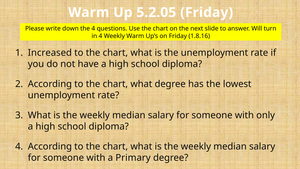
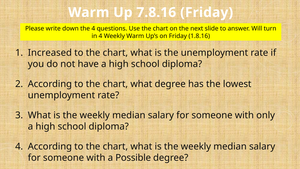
5.2.05: 5.2.05 -> 7.8.16
Primary: Primary -> Possible
